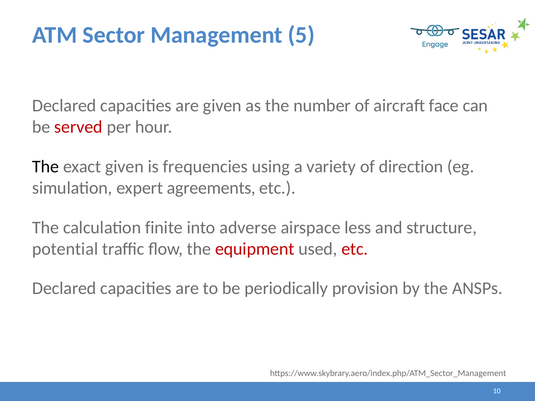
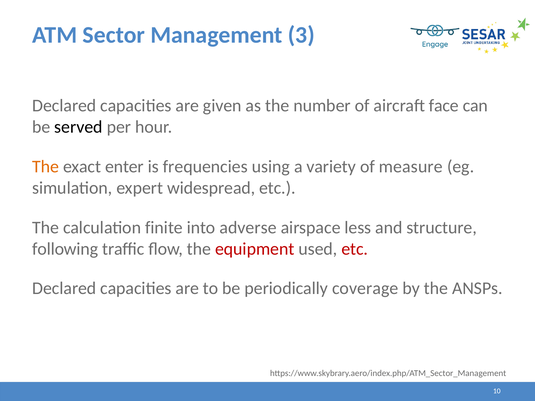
5: 5 -> 3
served colour: red -> black
The at (46, 167) colour: black -> orange
exact given: given -> enter
direction: direction -> measure
agreements: agreements -> widespread
potential: potential -> following
provision: provision -> coverage
